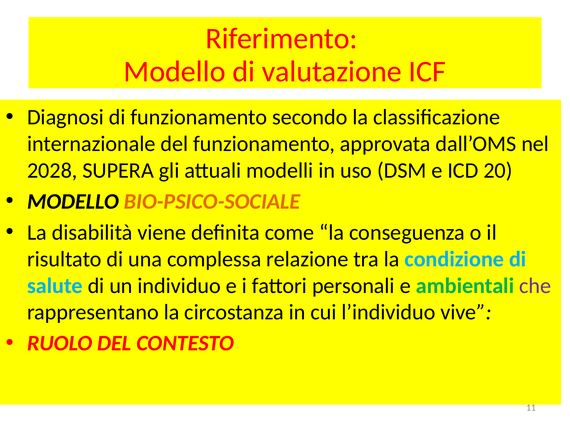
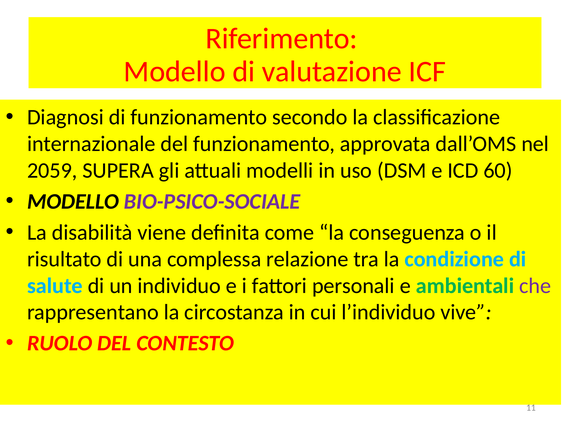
2028: 2028 -> 2059
20: 20 -> 60
BIO-PSICO-SOCIALE colour: orange -> purple
